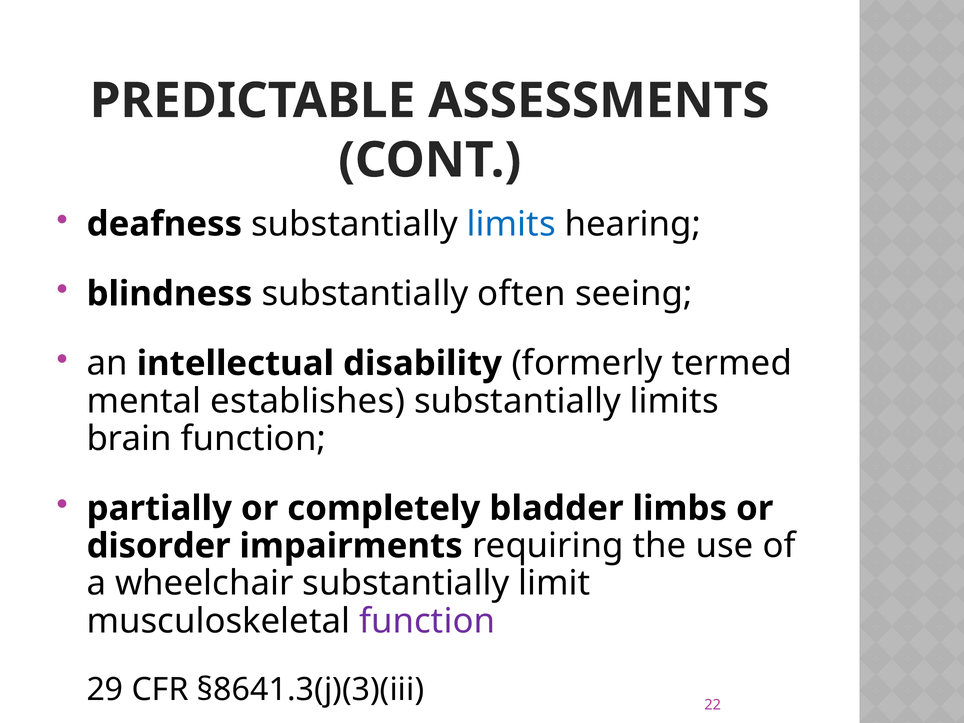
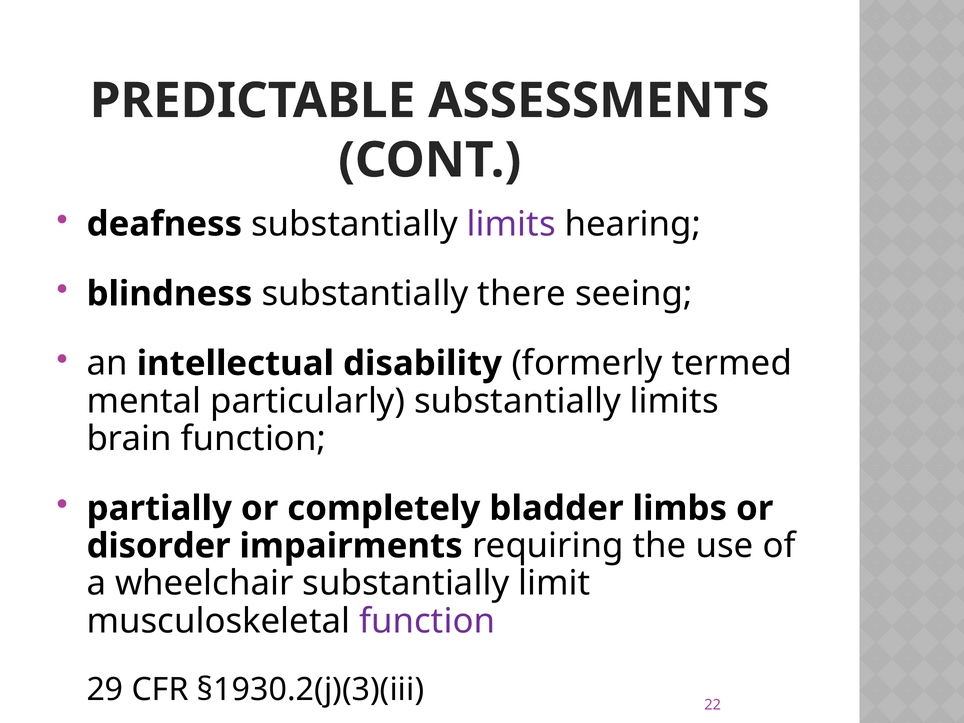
limits at (511, 224) colour: blue -> purple
often: often -> there
establishes: establishes -> particularly
§8641.3(j)(3)(iii: §8641.3(j)(3)(iii -> §1930.2(j)(3)(iii
